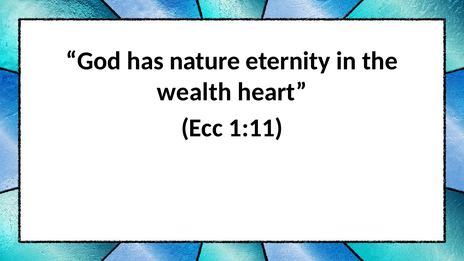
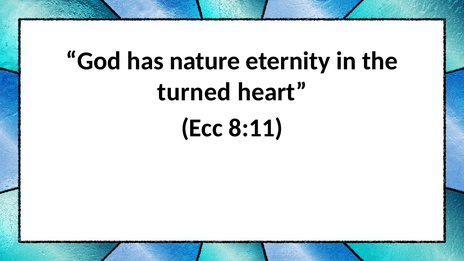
wealth: wealth -> turned
1:11: 1:11 -> 8:11
